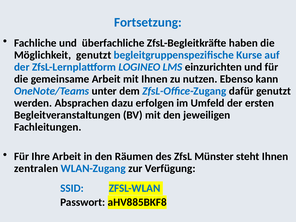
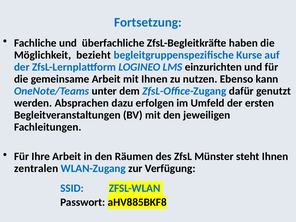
Möglichkeit genutzt: genutzt -> bezieht
